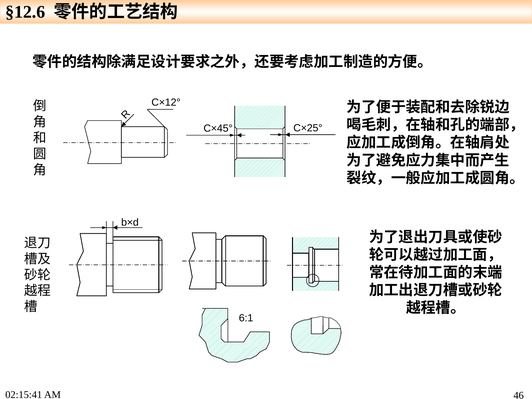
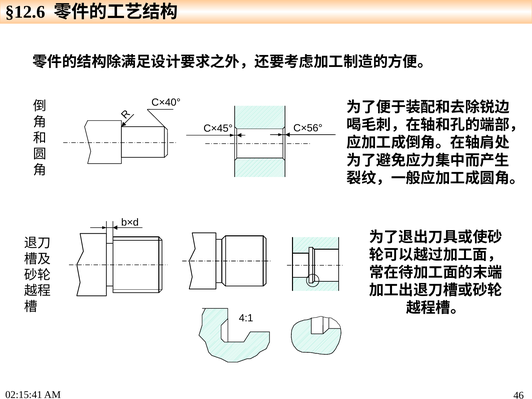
C×12°: C×12° -> C×40°
C×25°: C×25° -> C×56°
6:1: 6:1 -> 4:1
